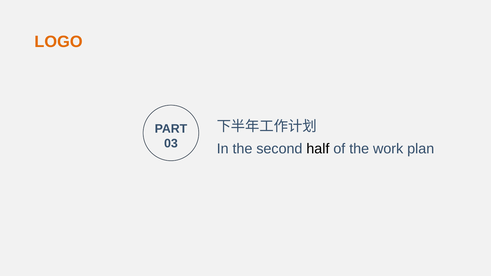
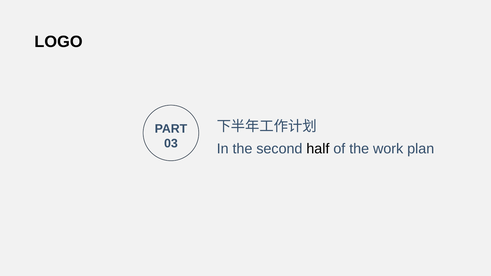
LOGO colour: orange -> black
